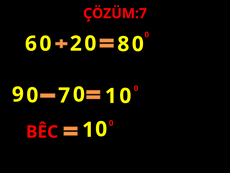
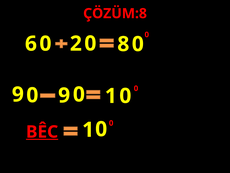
ÇÖZÜM:7: ÇÖZÜM:7 -> ÇÖZÜM:8
9 0 7: 7 -> 9
BÊC underline: none -> present
